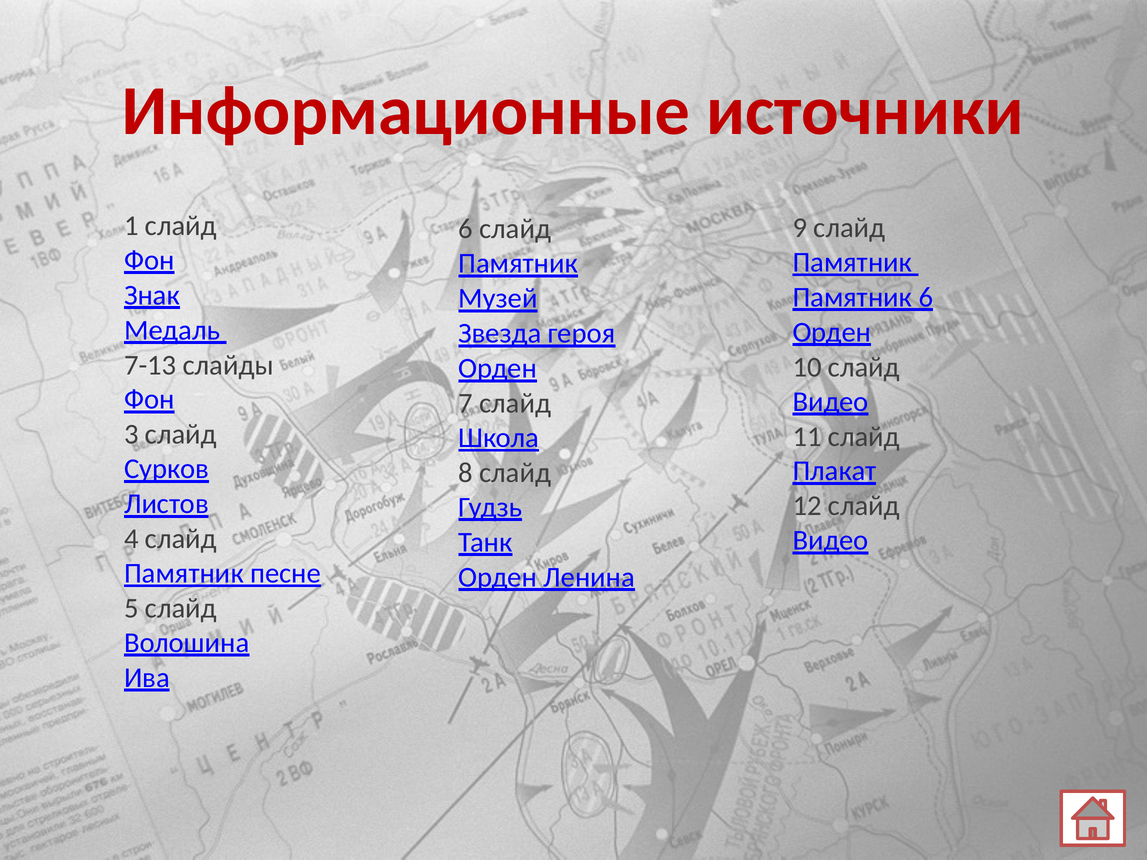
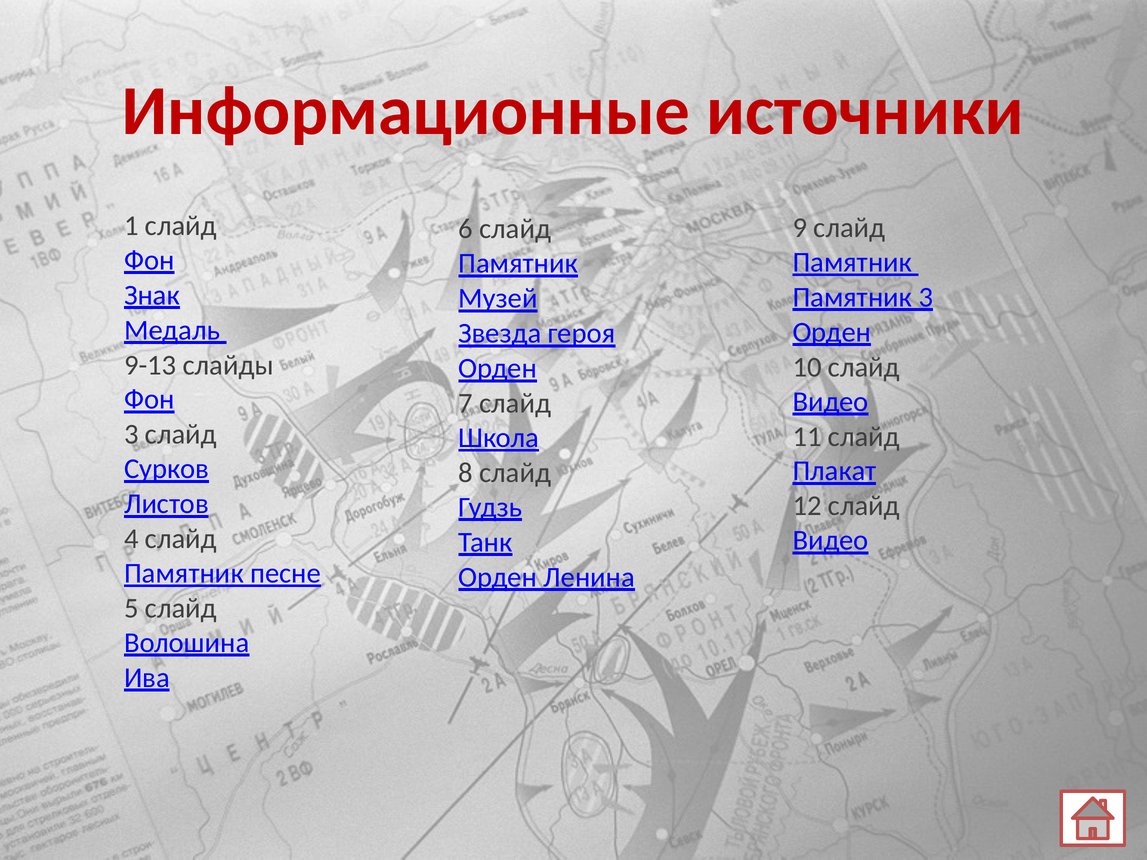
Памятник 6: 6 -> 3
7-13: 7-13 -> 9-13
